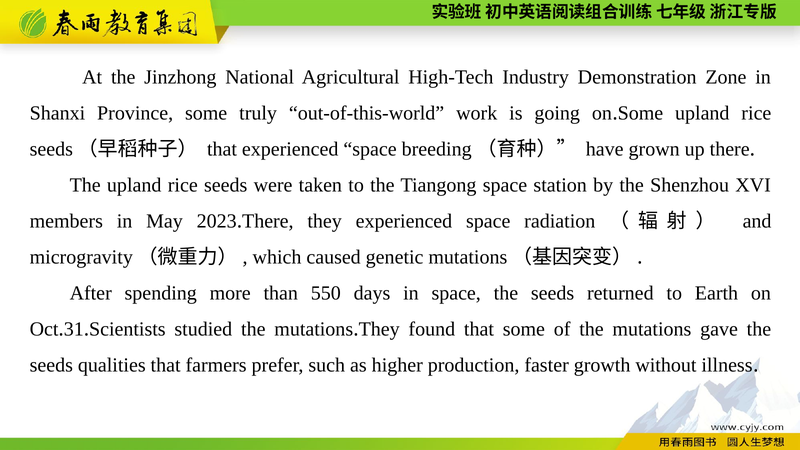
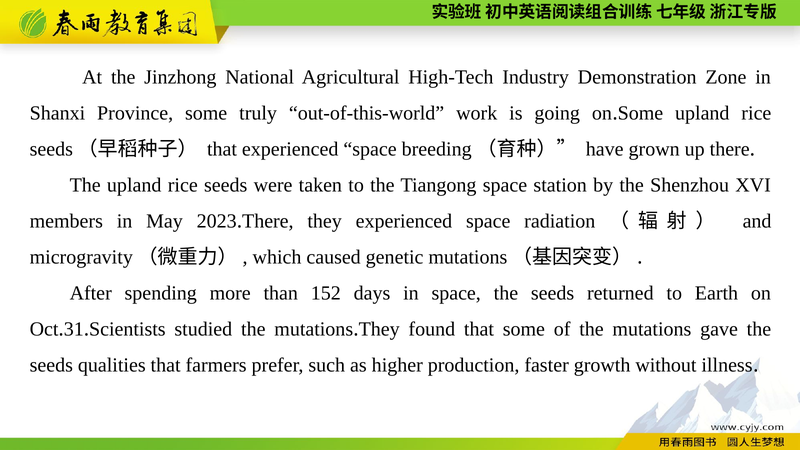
550: 550 -> 152
